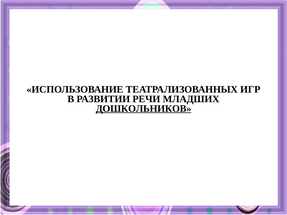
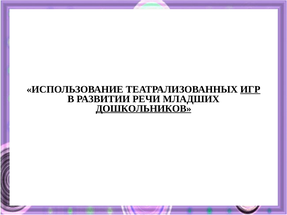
ИГР underline: none -> present
